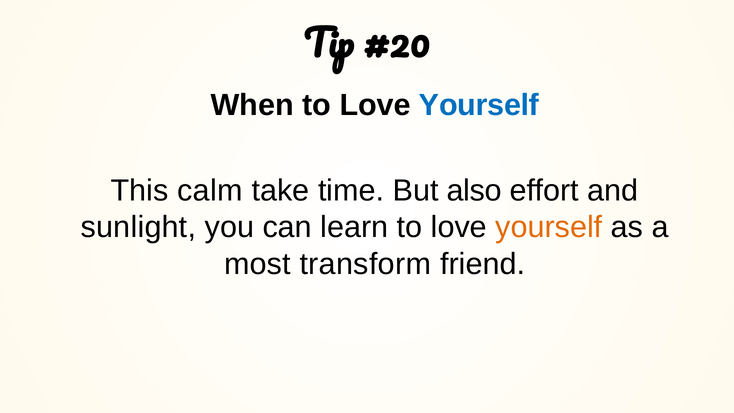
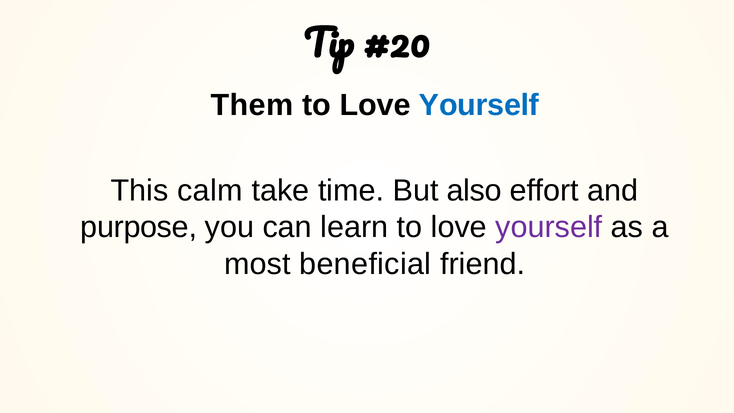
When: When -> Them
sunlight: sunlight -> purpose
yourself at (549, 227) colour: orange -> purple
transform: transform -> beneficial
